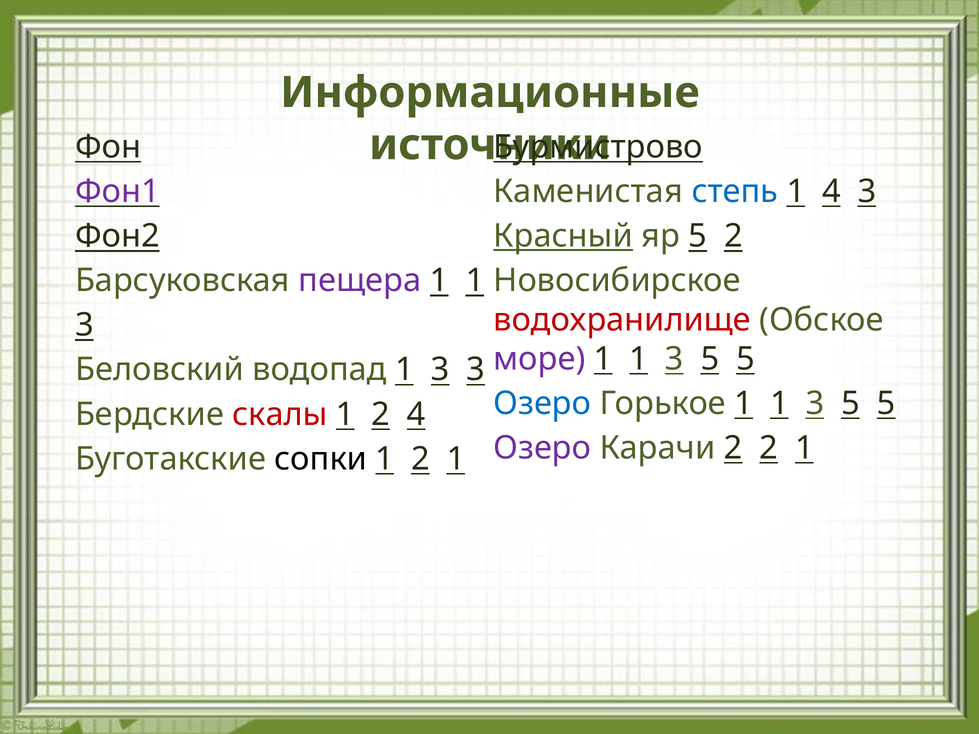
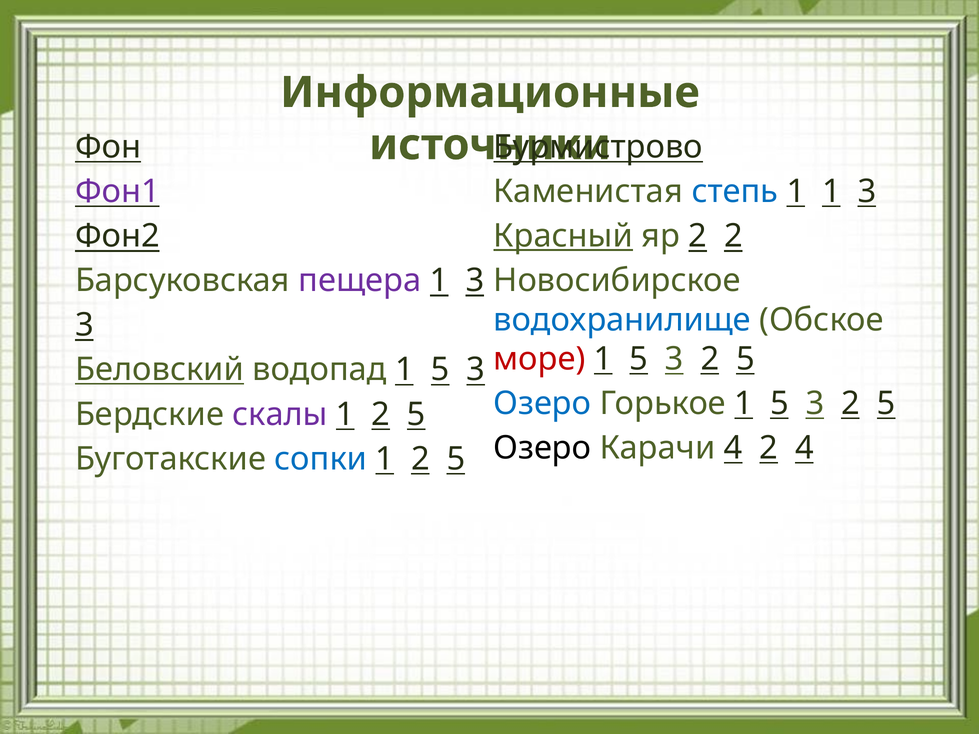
1 4: 4 -> 1
яр 5: 5 -> 2
1 at (475, 281): 1 -> 3
водохранилище colour: red -> blue
море colour: purple -> red
1 at (639, 359): 1 -> 5
5 at (710, 359): 5 -> 2
Беловский underline: none -> present
водопад 1 3: 3 -> 5
Горькое 1 1: 1 -> 5
5 at (851, 404): 5 -> 2
скалы colour: red -> purple
4 at (416, 414): 4 -> 5
Озеро at (542, 448) colour: purple -> black
Карачи 2: 2 -> 4
1 at (804, 448): 1 -> 4
сопки colour: black -> blue
1 at (456, 459): 1 -> 5
